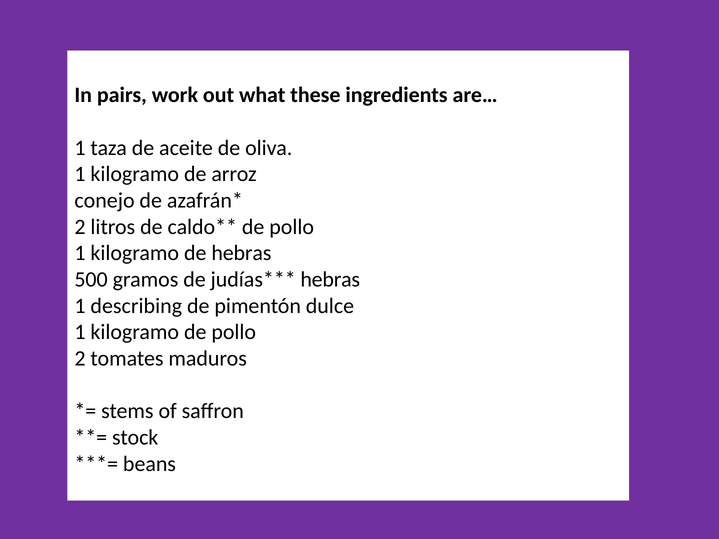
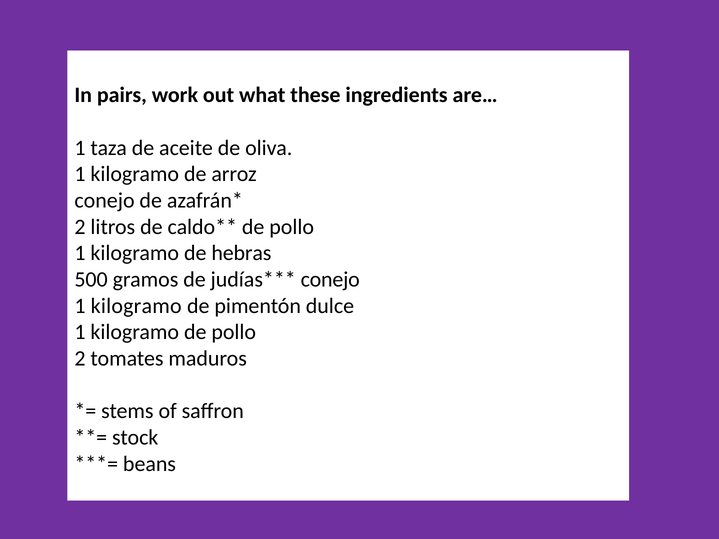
hebras at (330, 280): hebras -> conejo
describing at (136, 306): describing -> kilogramo
